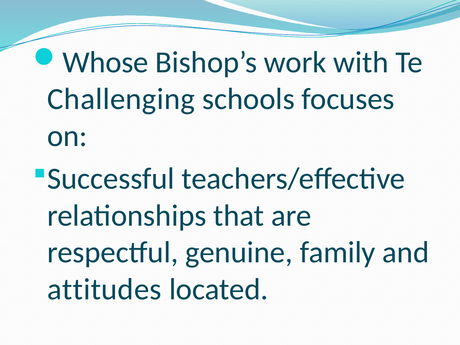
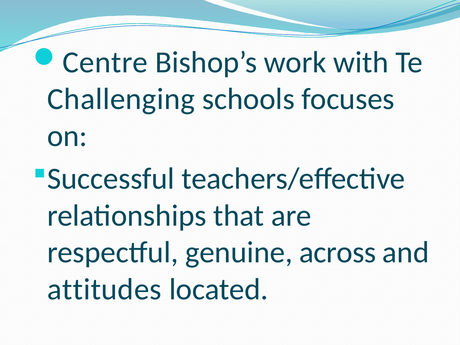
Whose: Whose -> Centre
family: family -> across
